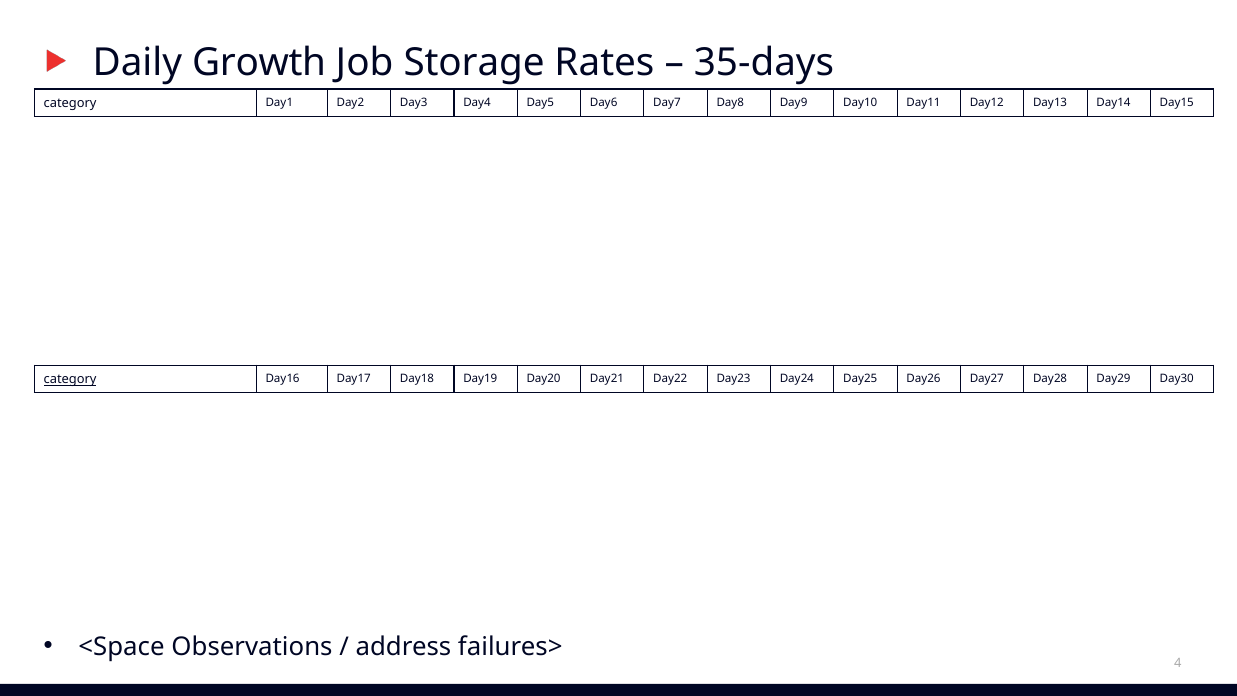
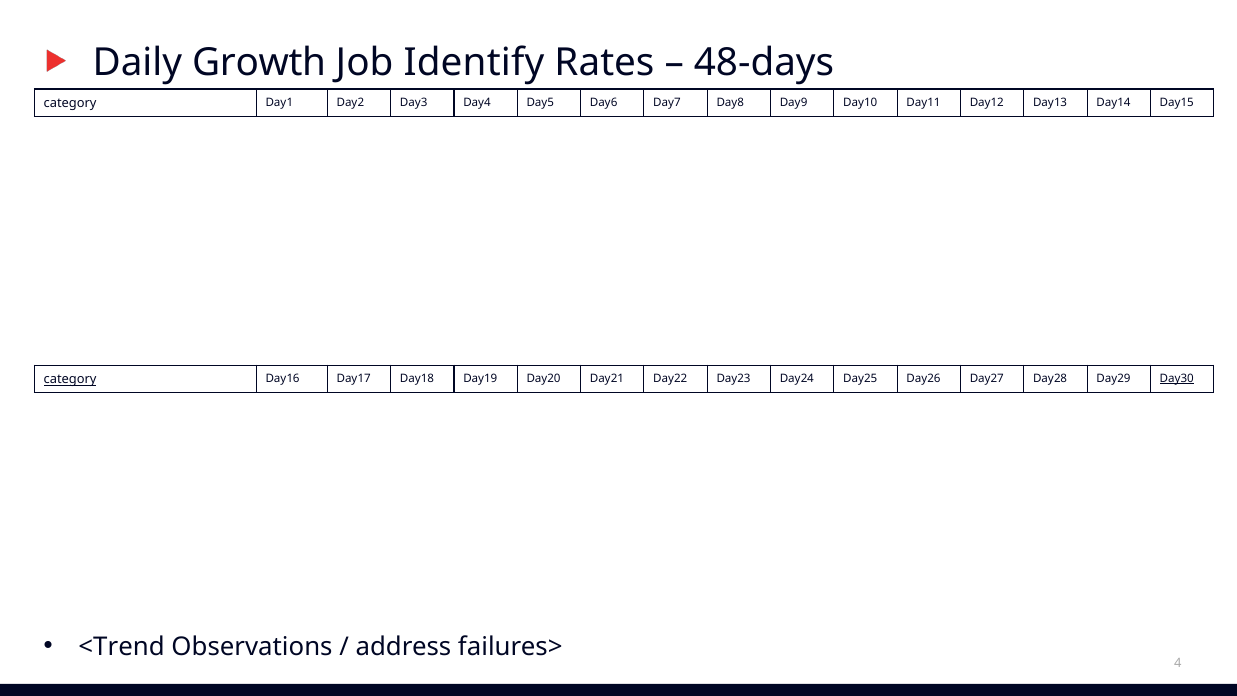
Storage: Storage -> Identify
35-days: 35-days -> 48-days
Day30 underline: none -> present
<Space: <Space -> <Trend
